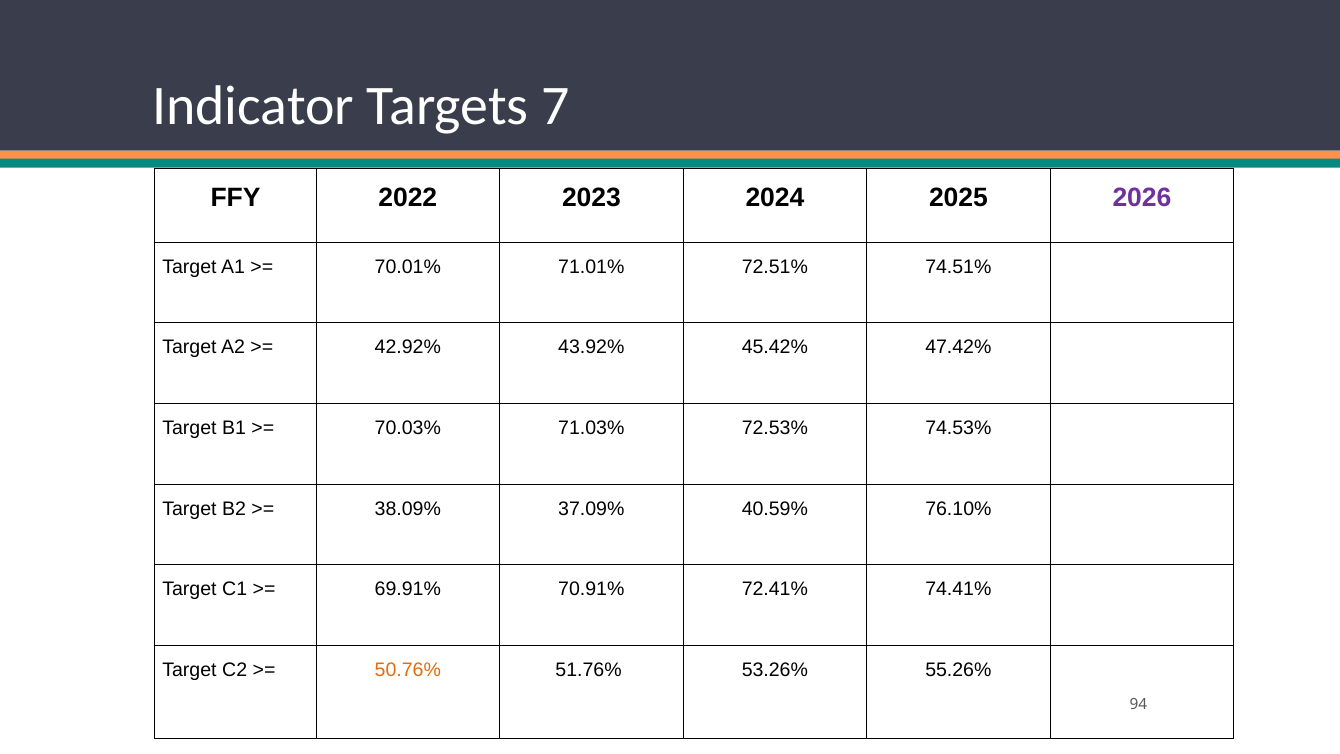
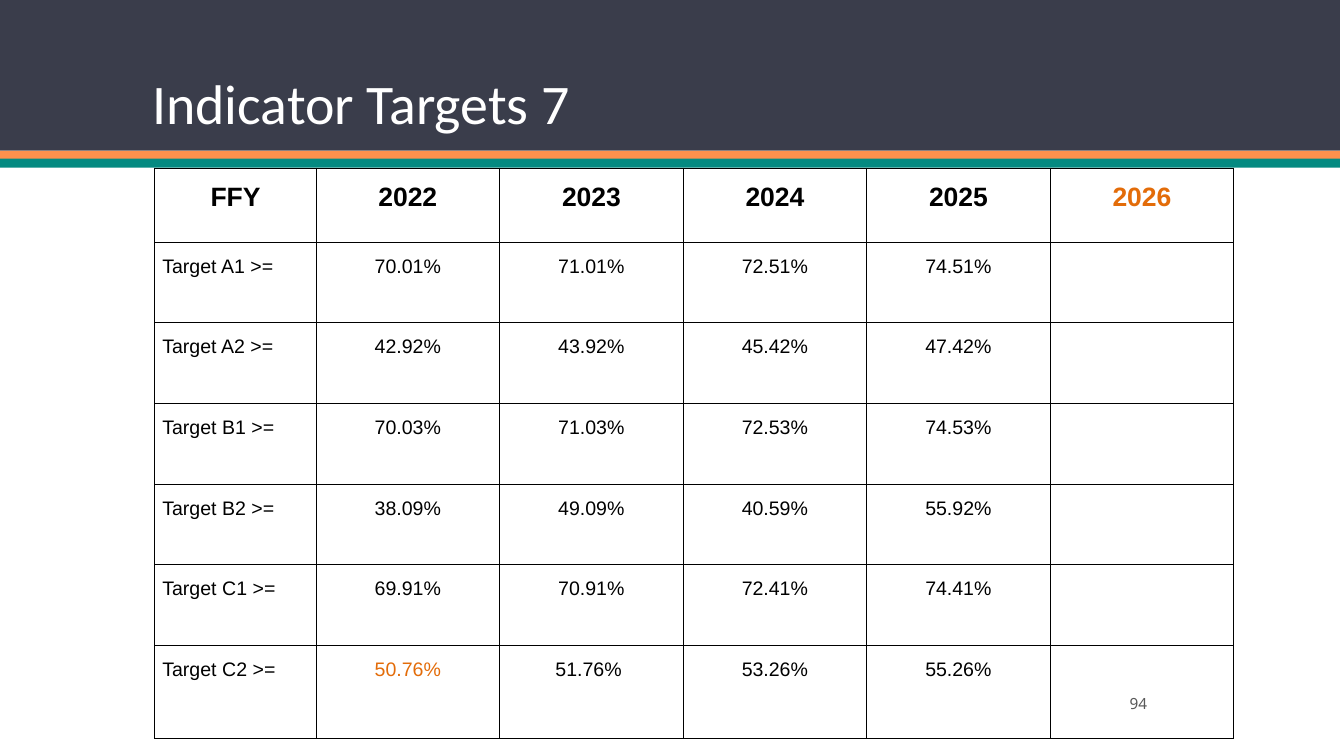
2026 colour: purple -> orange
37.09%: 37.09% -> 49.09%
76.10%: 76.10% -> 55.92%
